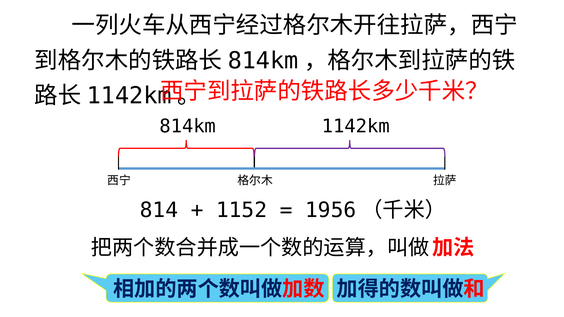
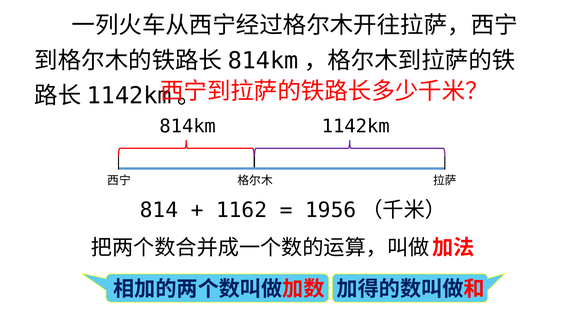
1152: 1152 -> 1162
